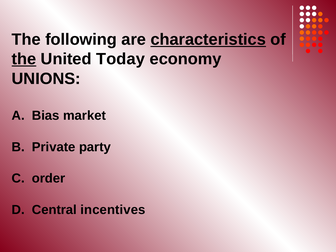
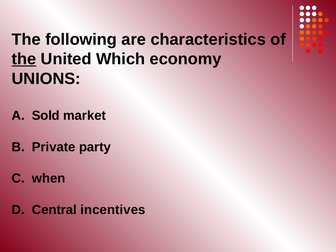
characteristics underline: present -> none
Today: Today -> Which
Bias: Bias -> Sold
order: order -> when
